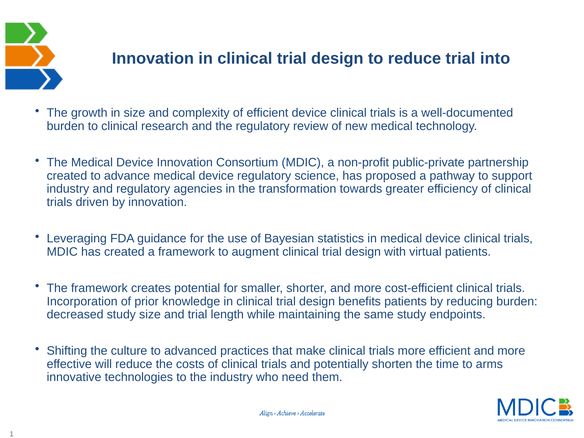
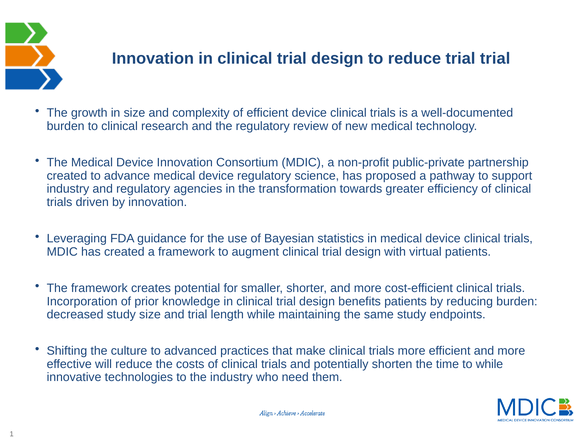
trial into: into -> trial
to arms: arms -> while
